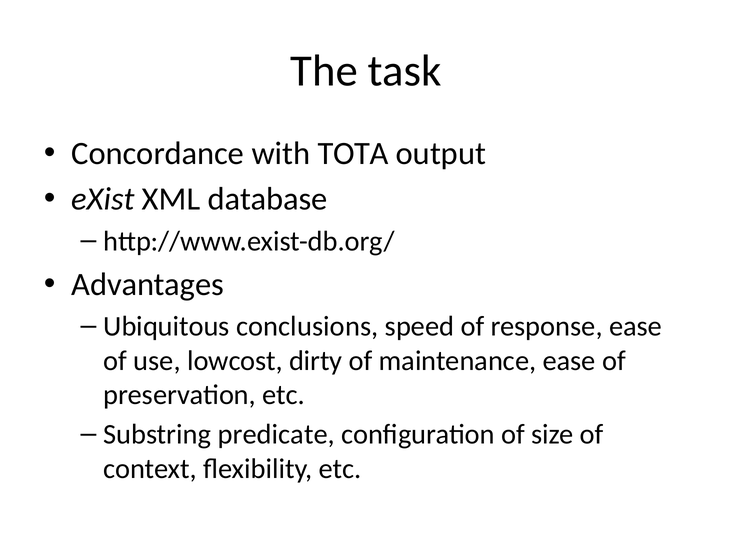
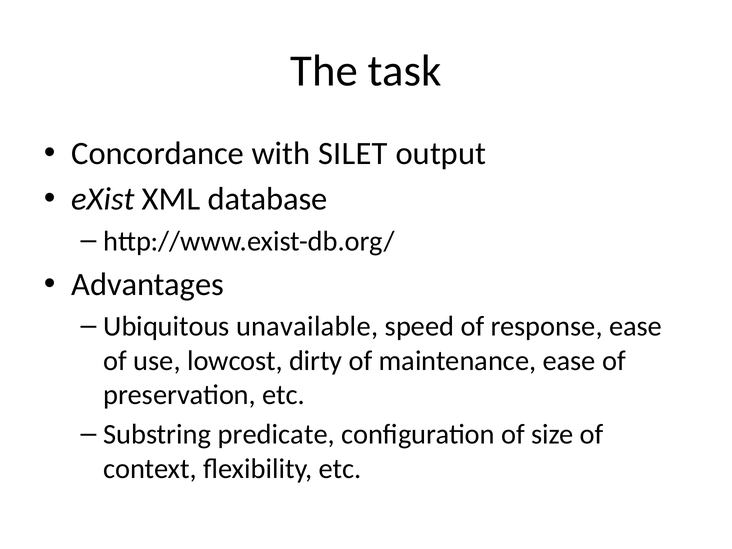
TOTA: TOTA -> SILET
conclusions: conclusions -> unavailable
